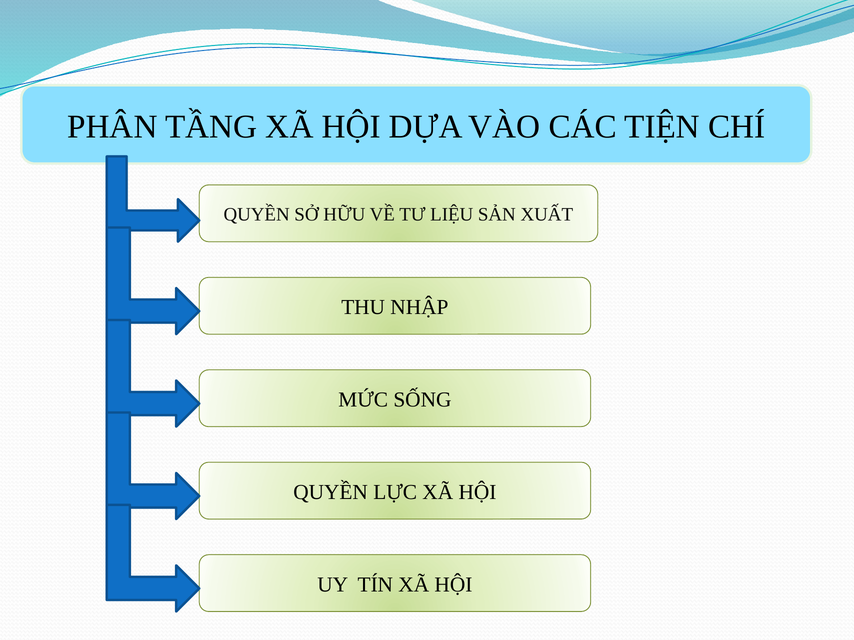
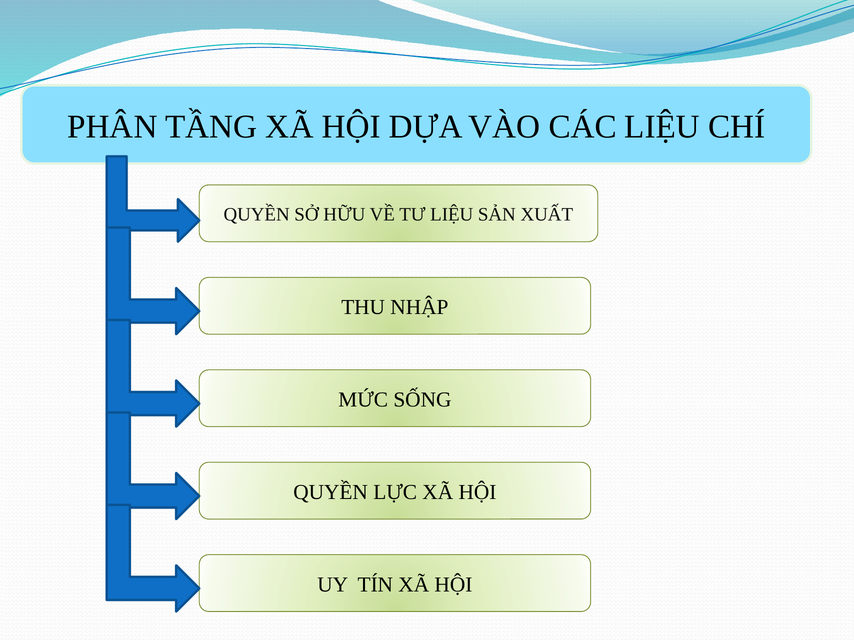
TIỆN at (662, 127): TIỆN -> LIỆU
